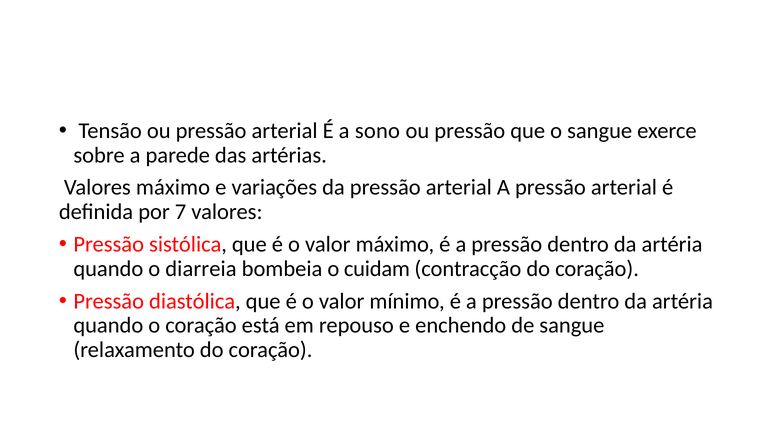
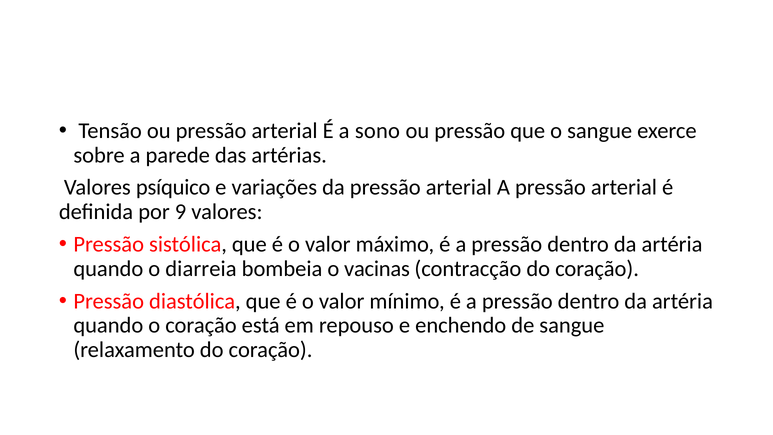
Valores máximo: máximo -> psíquico
7: 7 -> 9
cuidam: cuidam -> vacinas
